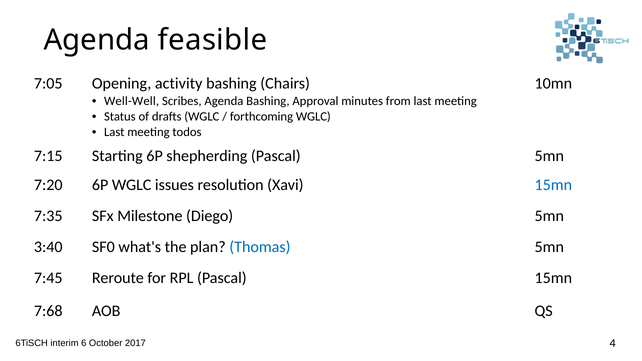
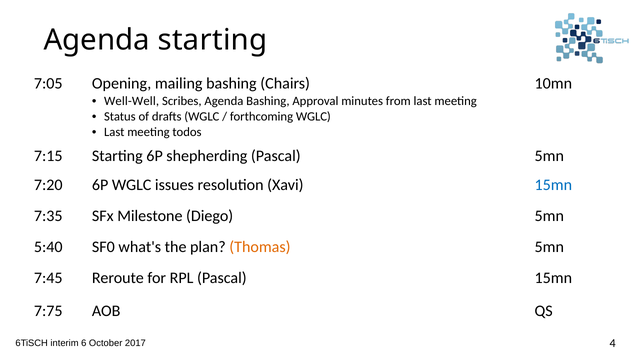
Agenda feasible: feasible -> starting
activity: activity -> mailing
3:40: 3:40 -> 5:40
Thomas colour: blue -> orange
7:68: 7:68 -> 7:75
